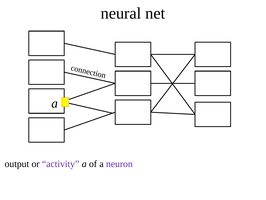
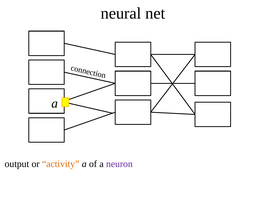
activity colour: purple -> orange
